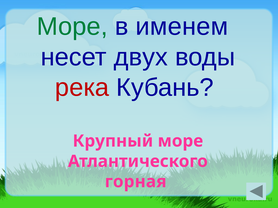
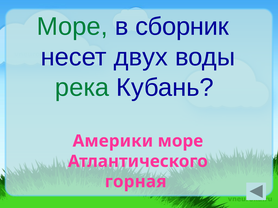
именем: именем -> сборник
река colour: red -> green
Крупный: Крупный -> Америки
